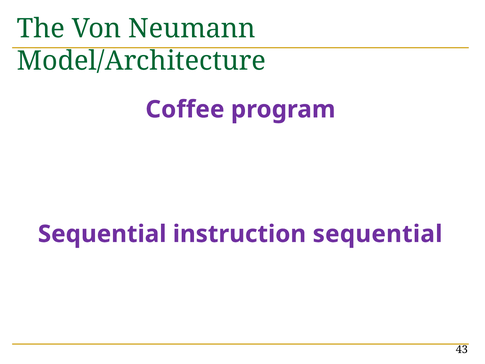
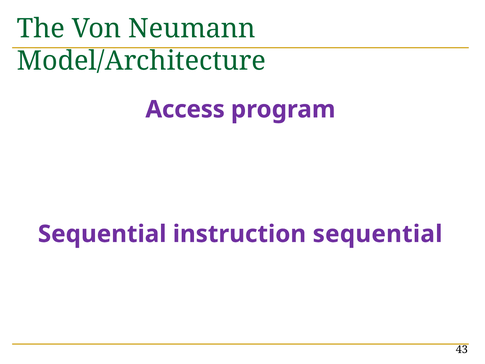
Coffee: Coffee -> Access
